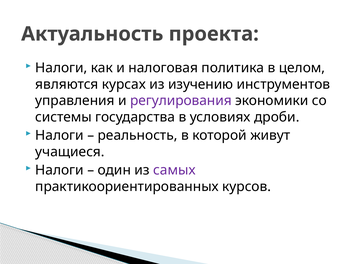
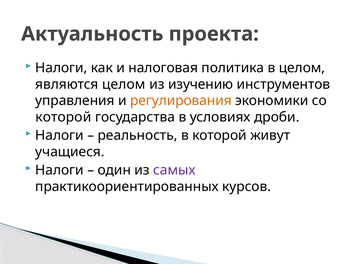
являются курсах: курсах -> целом
регулирования colour: purple -> orange
системы at (63, 117): системы -> которой
